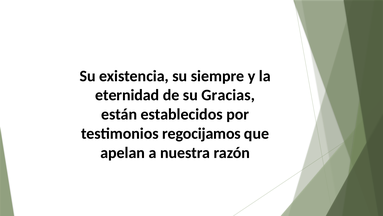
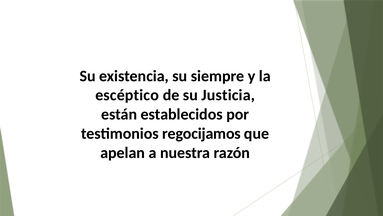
eternidad: eternidad -> escéptico
Gracias: Gracias -> Justicia
